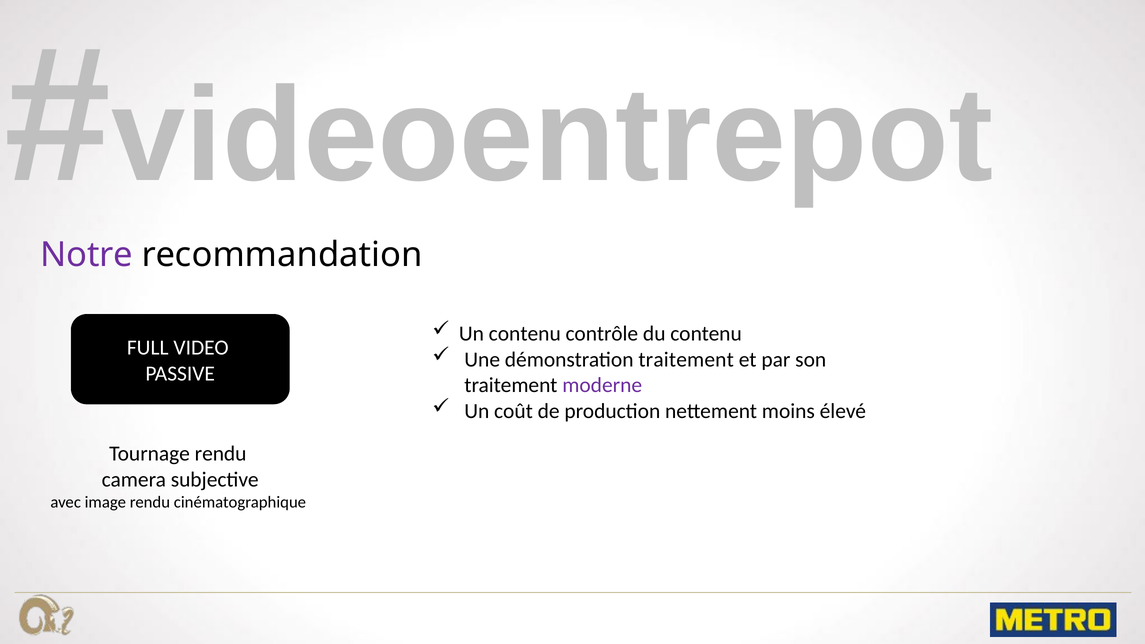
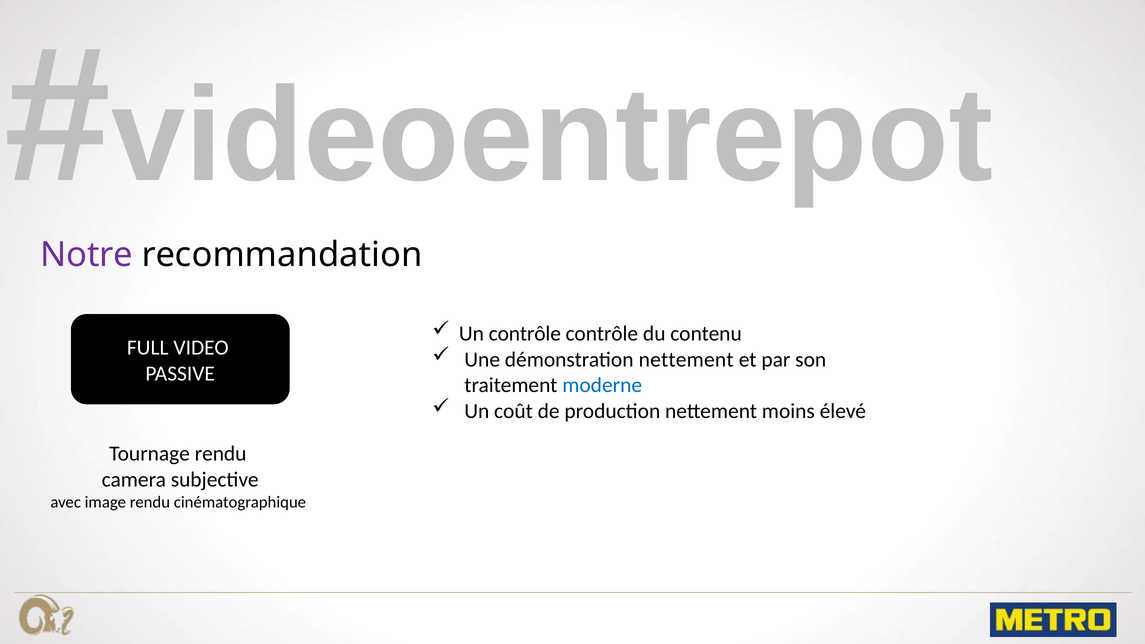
Un contenu: contenu -> contrôle
démonstration traitement: traitement -> nettement
moderne colour: purple -> blue
